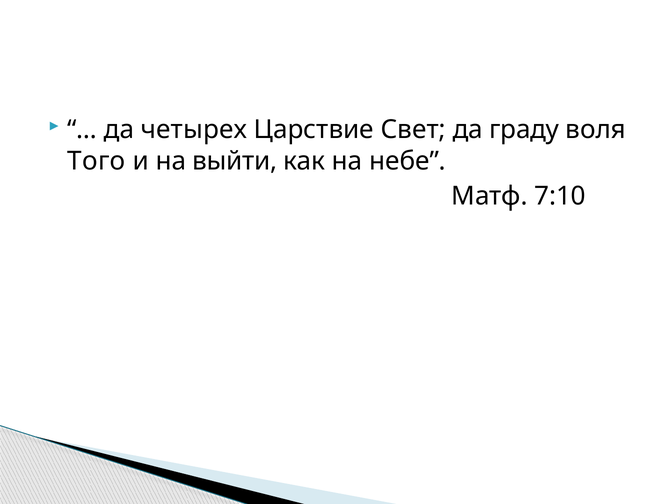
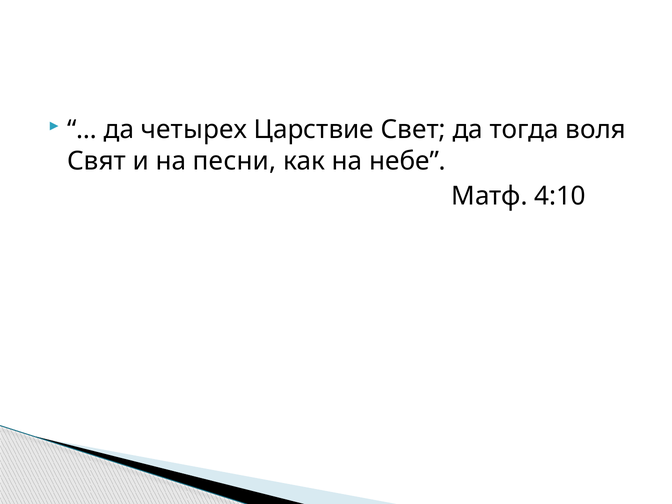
граду: граду -> тогда
Того: Того -> Свят
выйти: выйти -> песни
7:10: 7:10 -> 4:10
